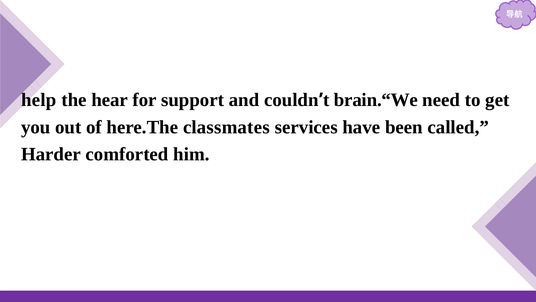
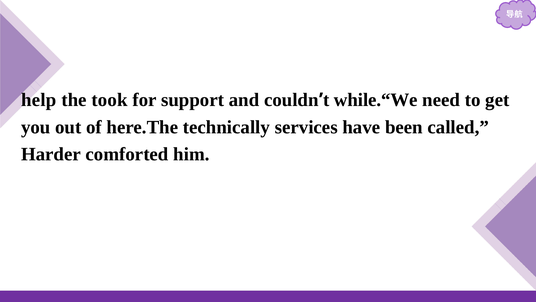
hear: hear -> took
brain.“We: brain.“We -> while.“We
classmates: classmates -> technically
